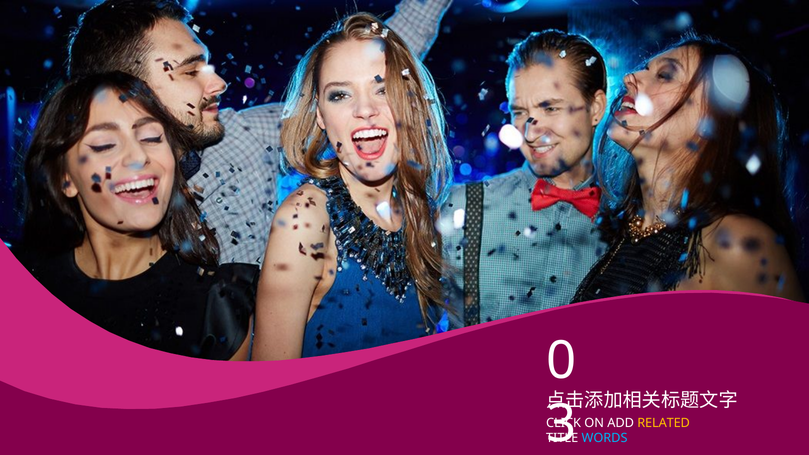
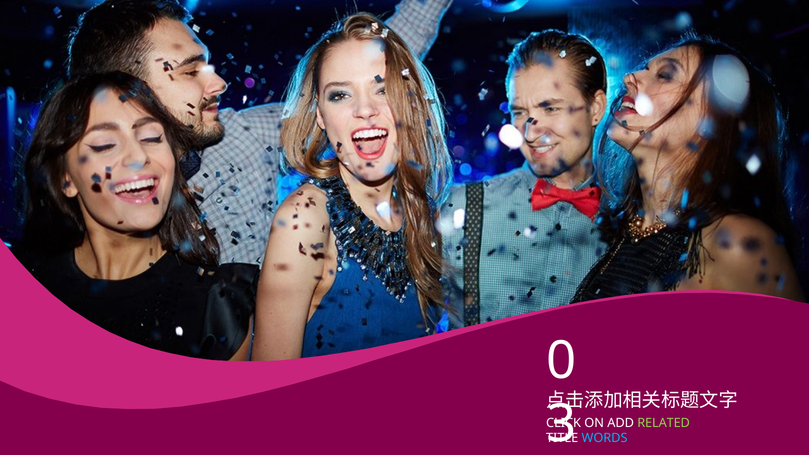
RELATED colour: yellow -> light green
